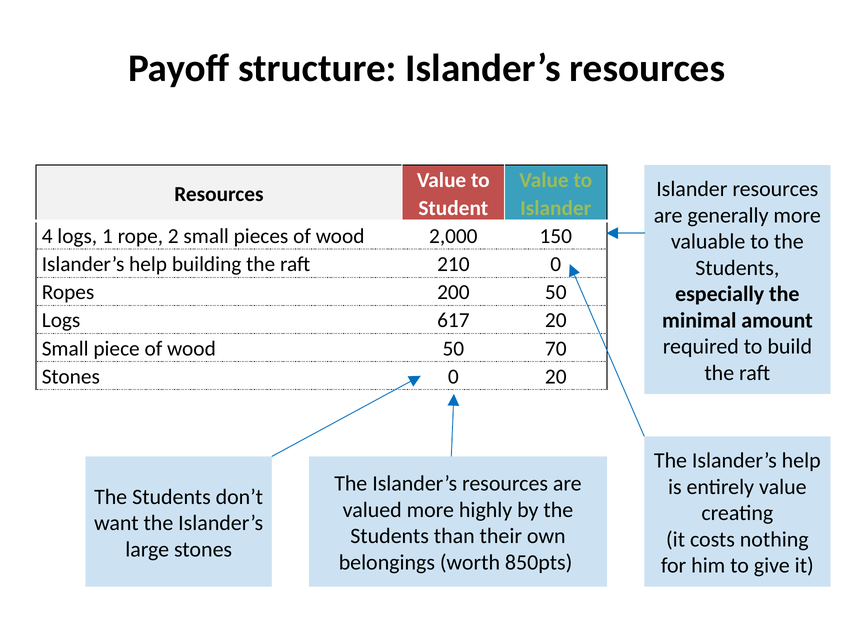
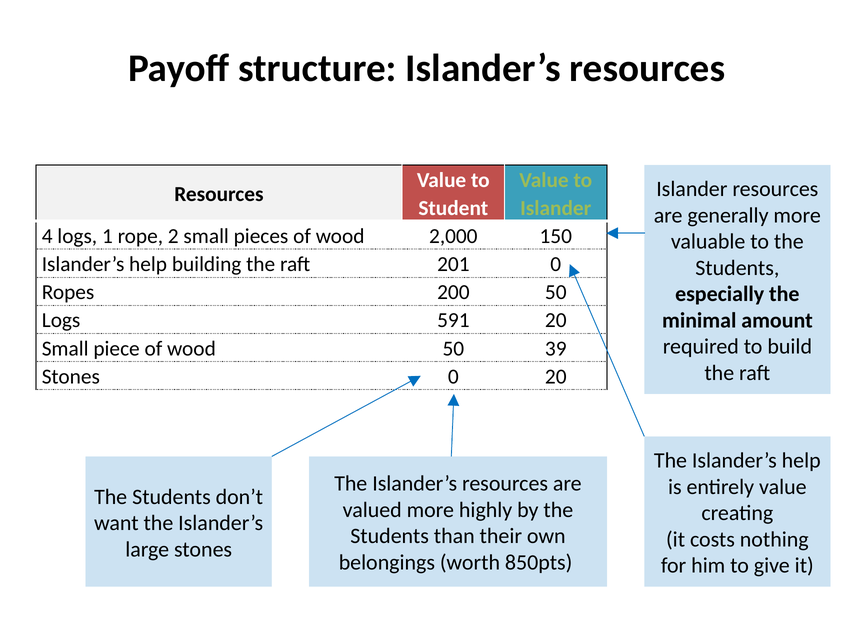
210: 210 -> 201
617: 617 -> 591
70: 70 -> 39
